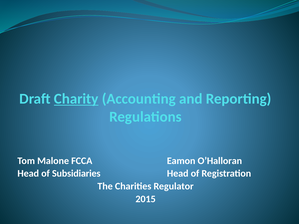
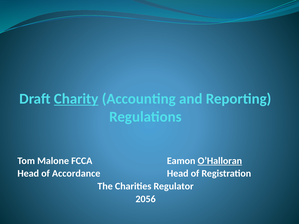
O’Halloran underline: none -> present
Subsidiaries: Subsidiaries -> Accordance
2015: 2015 -> 2056
